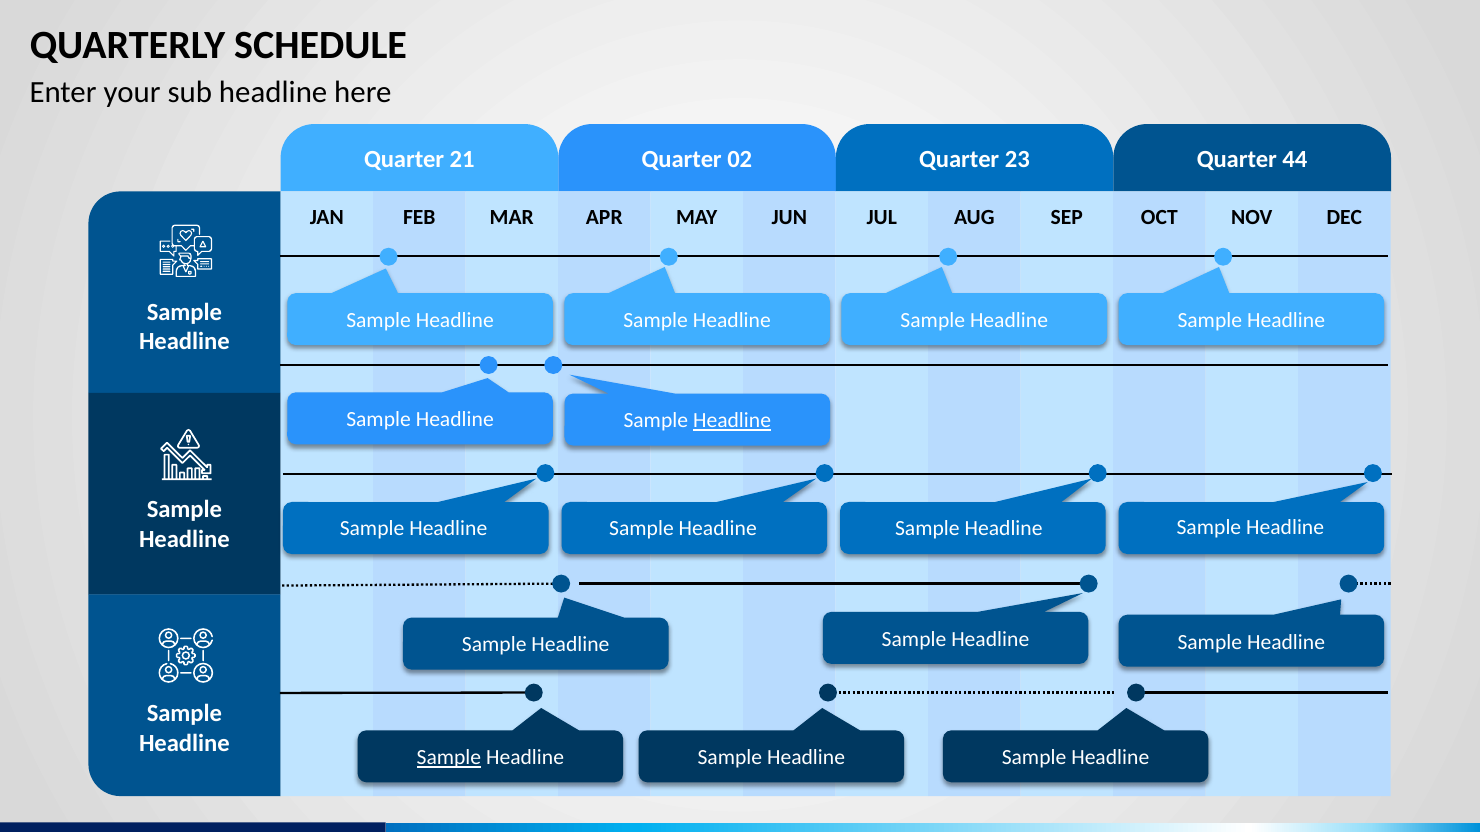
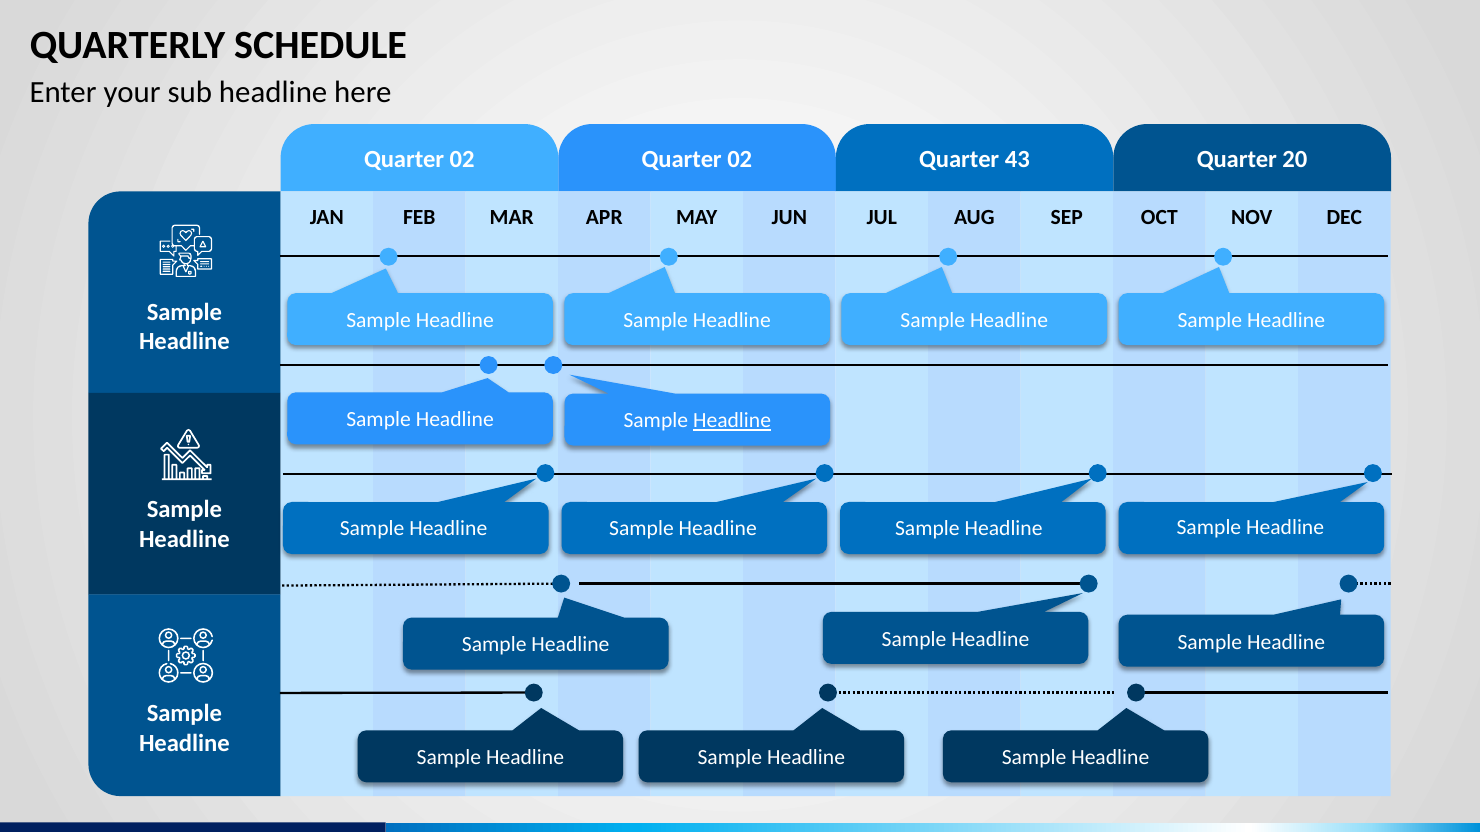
21 at (462, 159): 21 -> 02
23: 23 -> 43
44: 44 -> 20
Sample at (449, 758) underline: present -> none
